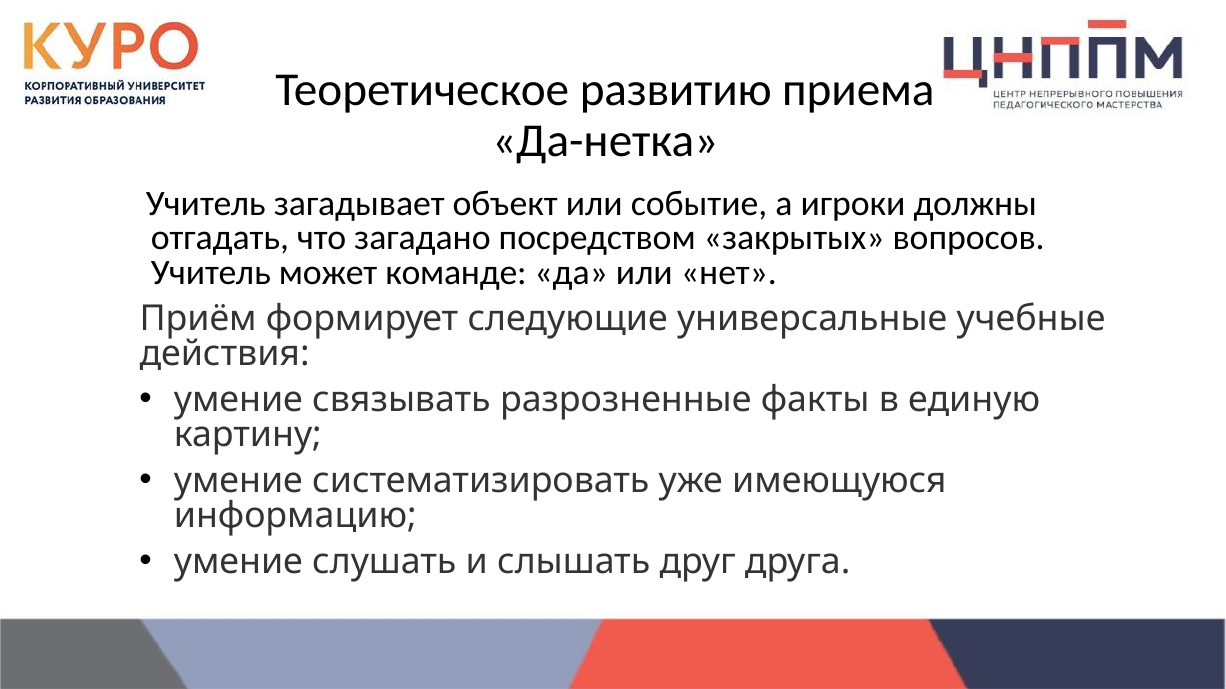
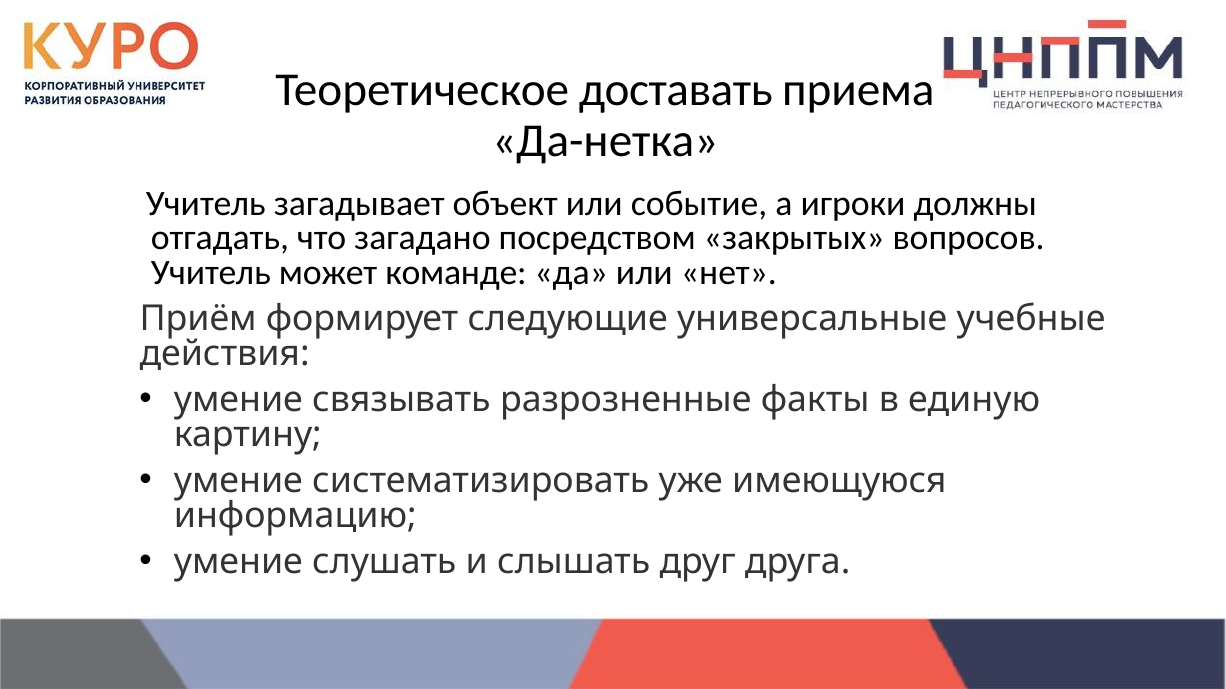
развитию: развитию -> доставать
